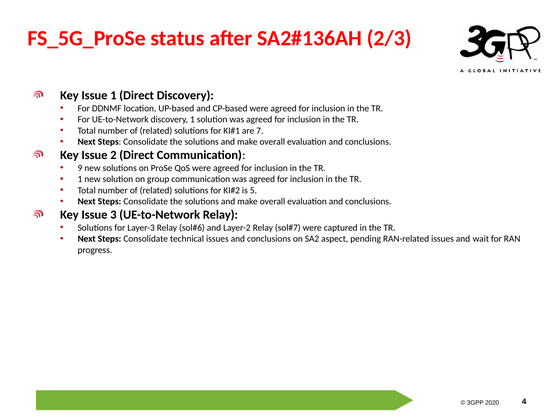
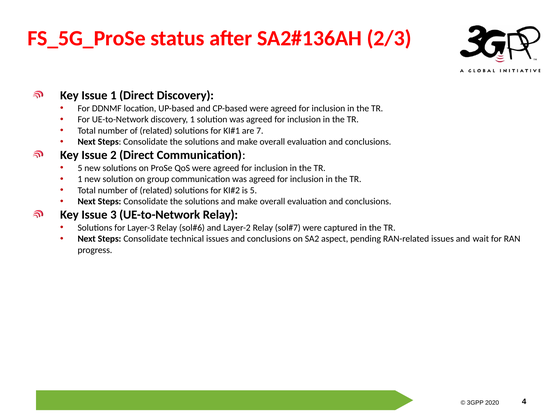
9 at (80, 168): 9 -> 5
